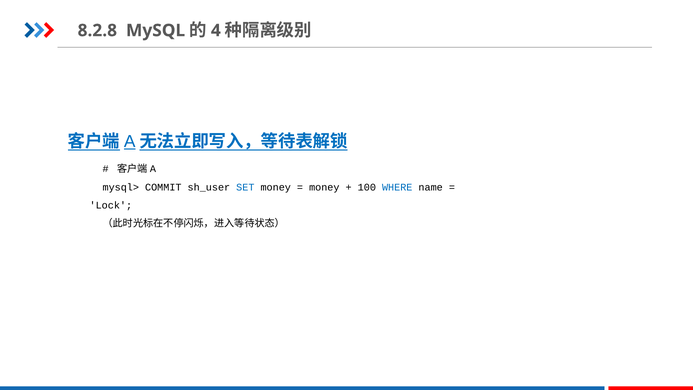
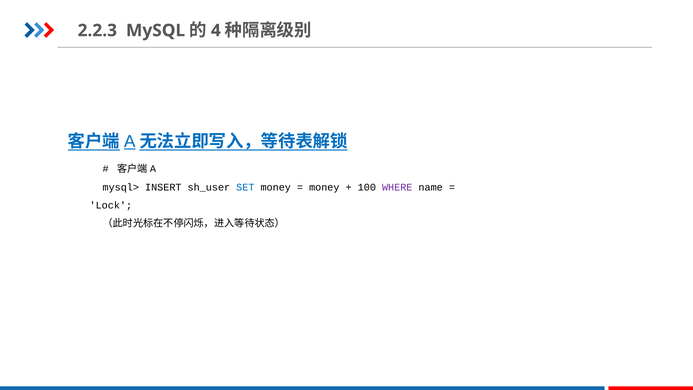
8.2.8: 8.2.8 -> 2.2.3
COMMIT: COMMIT -> INSERT
WHERE colour: blue -> purple
